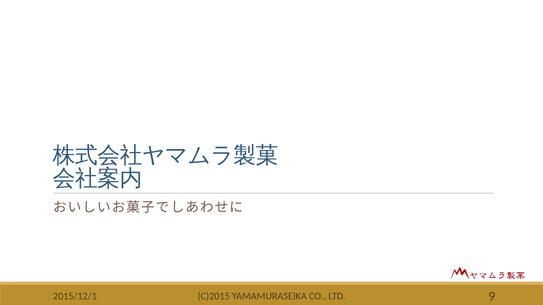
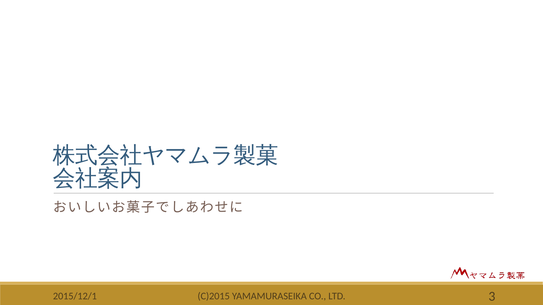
9: 9 -> 3
